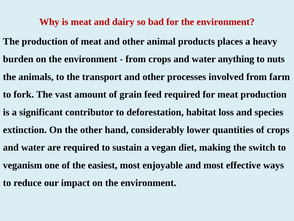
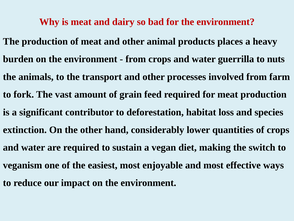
anything: anything -> guerrilla
